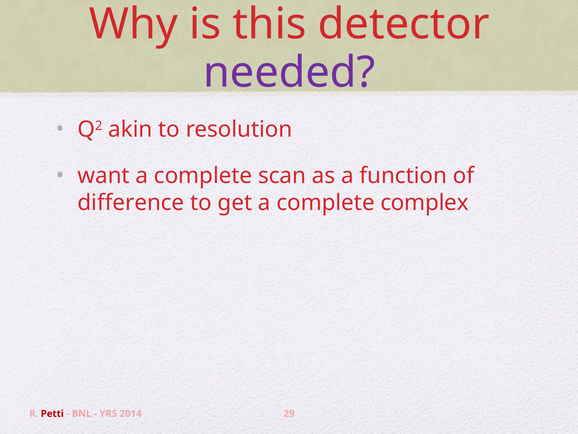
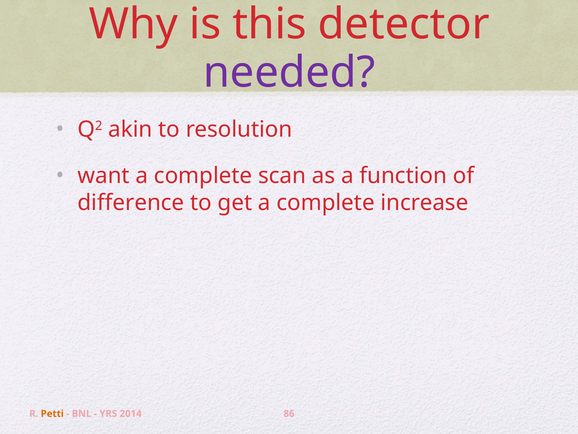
complex: complex -> increase
Petti colour: red -> orange
29: 29 -> 86
